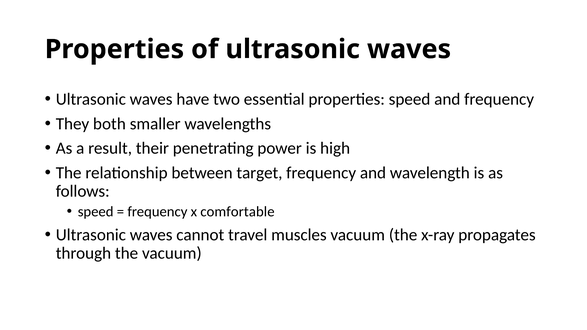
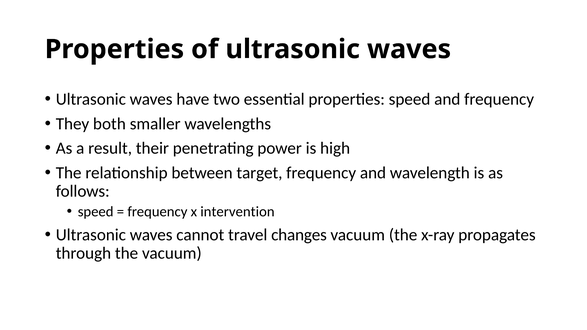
comfortable: comfortable -> intervention
muscles: muscles -> changes
